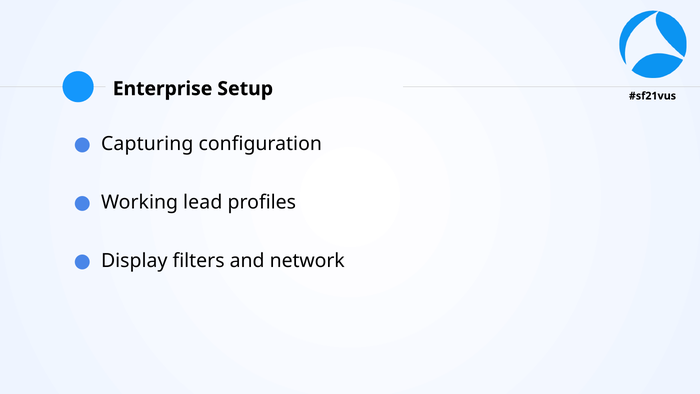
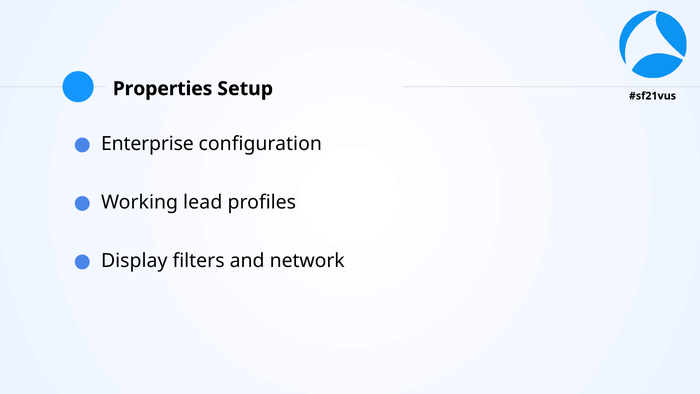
Enterprise: Enterprise -> Properties
Capturing: Capturing -> Enterprise
